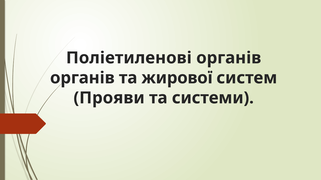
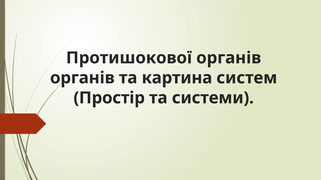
Поліетиленові: Поліетиленові -> Протишокової
жирової: жирової -> картина
Прояви: Прояви -> Простір
